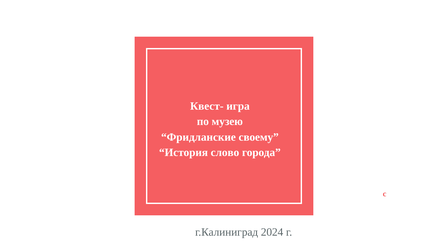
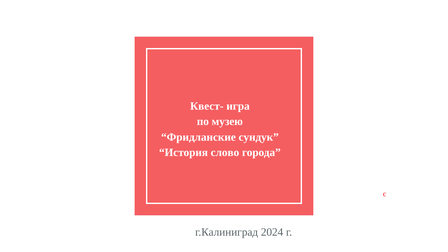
своему: своему -> сундук
